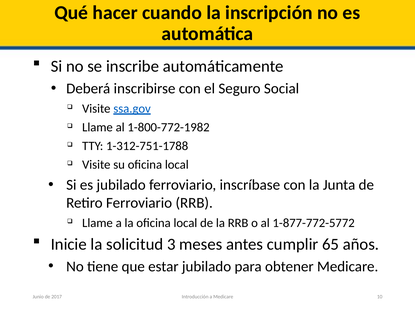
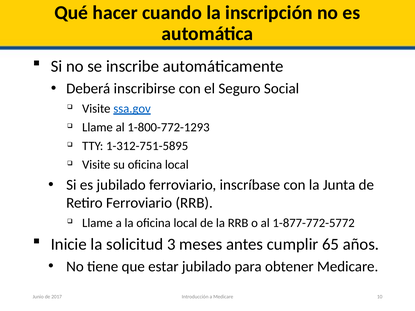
1-800-772-1982: 1-800-772-1982 -> 1-800-772-1293
1-312-751-1788: 1-312-751-1788 -> 1-312-751-5895
